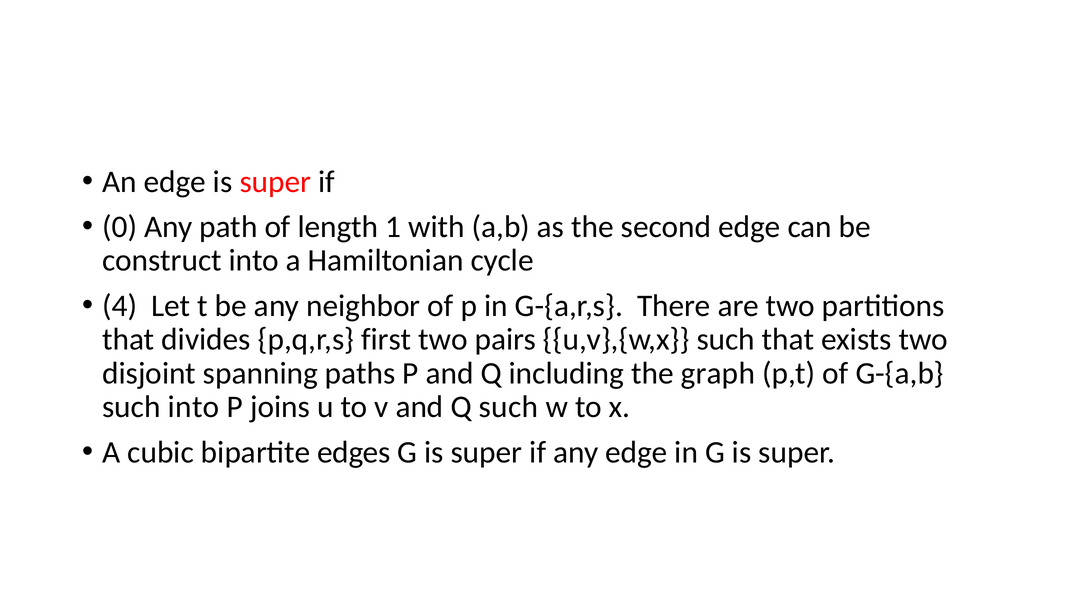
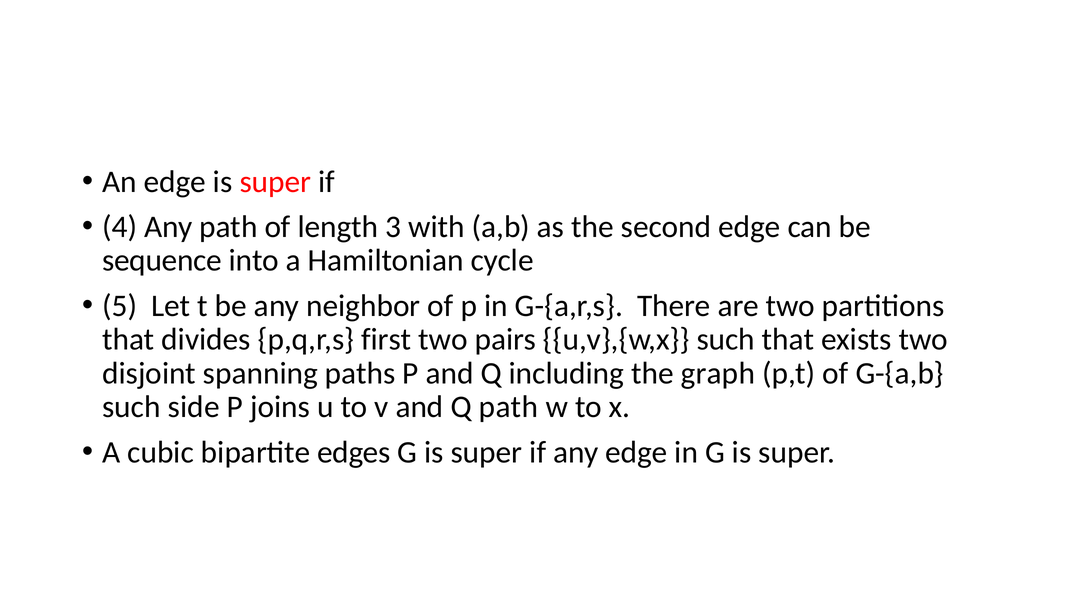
0: 0 -> 4
1: 1 -> 3
construct: construct -> sequence
4: 4 -> 5
such into: into -> side
Q such: such -> path
